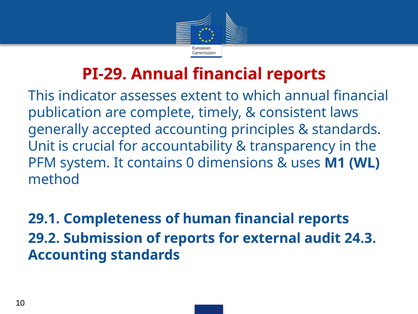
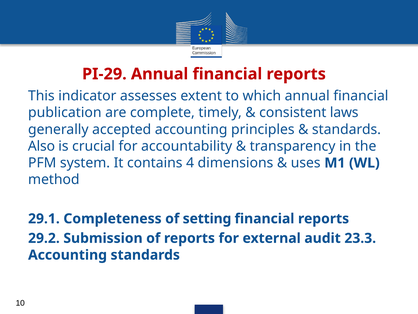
Unit: Unit -> Also
0: 0 -> 4
human: human -> setting
24.3: 24.3 -> 23.3
